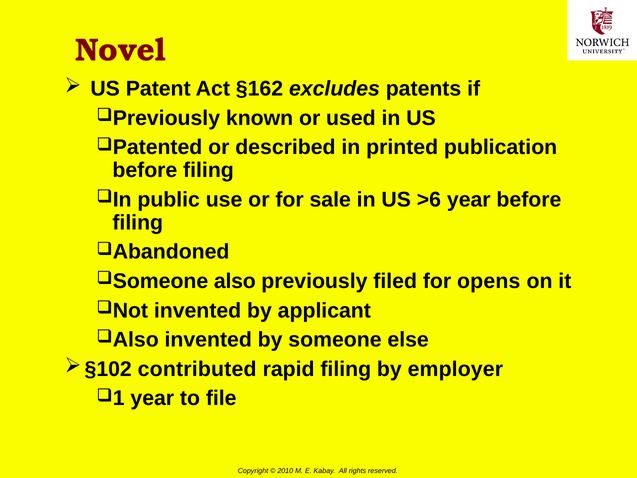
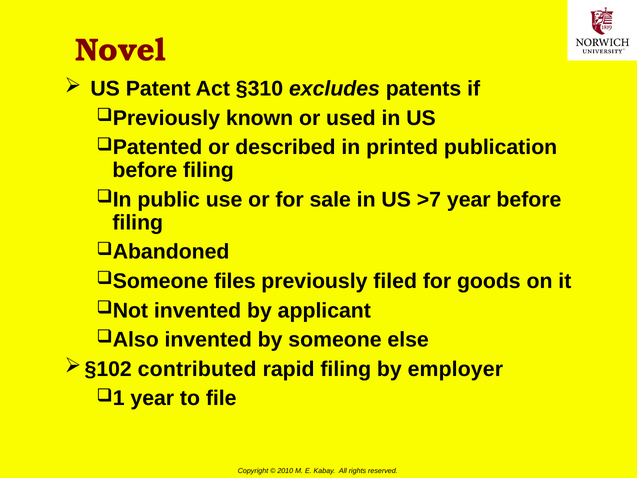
§162: §162 -> §310
>6: >6 -> >7
also: also -> files
opens: opens -> goods
